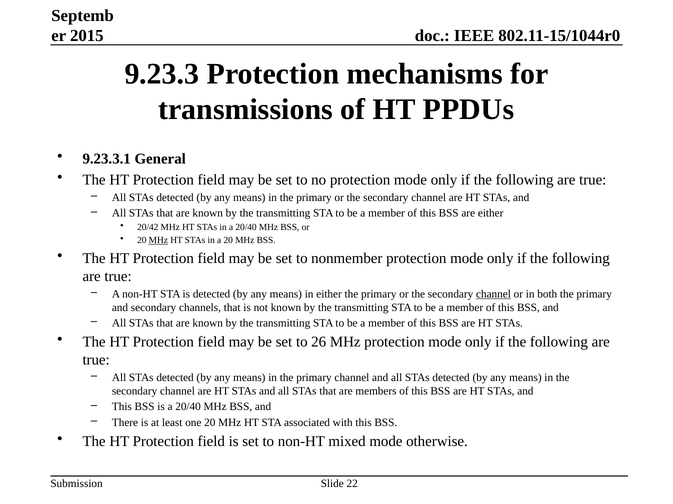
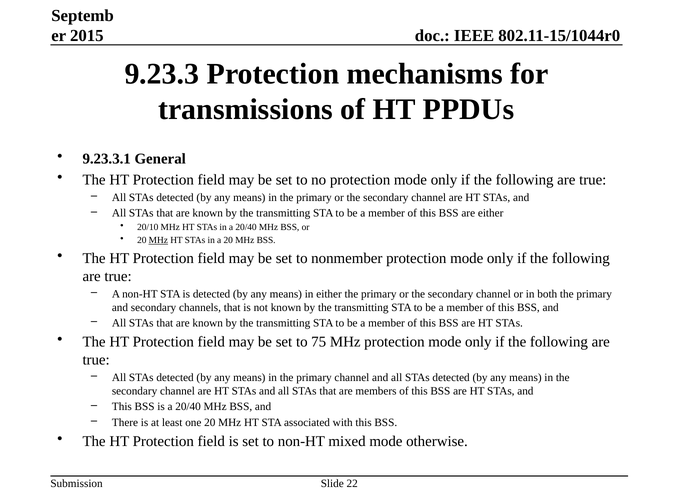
20/42: 20/42 -> 20/10
channel at (493, 294) underline: present -> none
26: 26 -> 75
